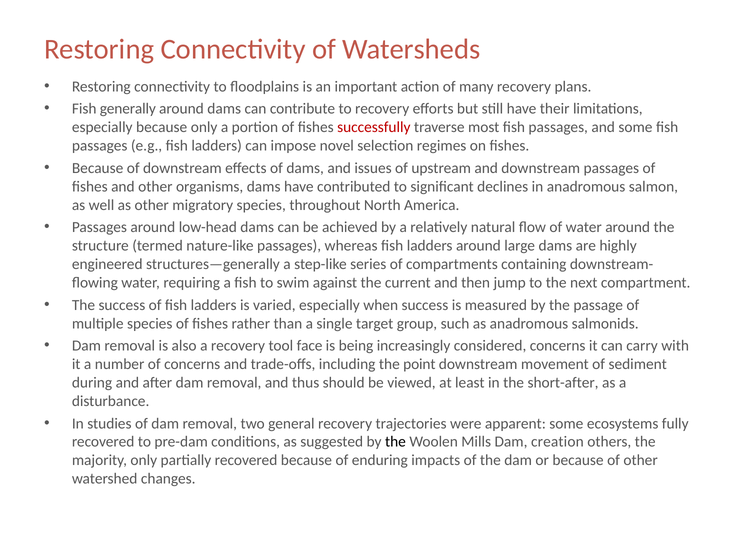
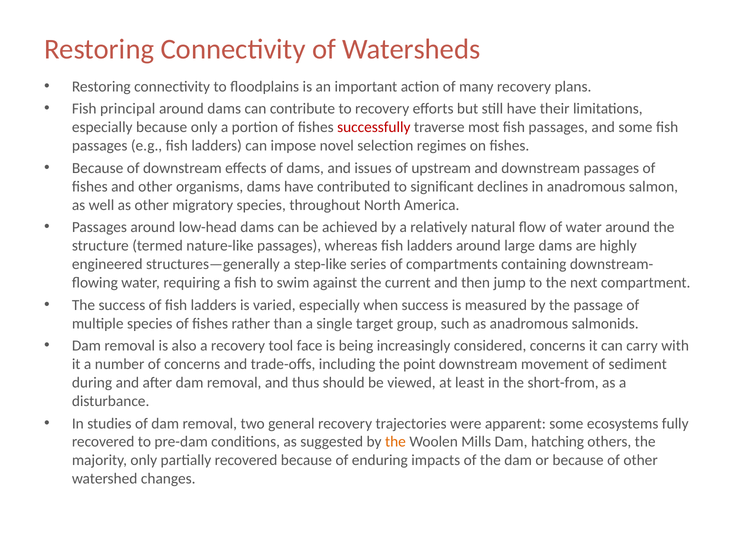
generally: generally -> principal
short-after: short-after -> short-from
the at (395, 442) colour: black -> orange
creation: creation -> hatching
